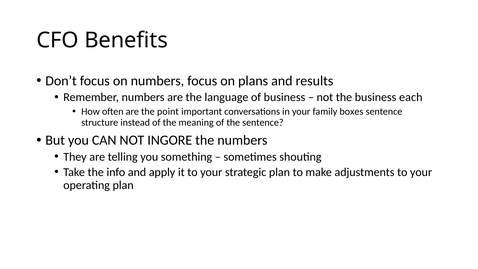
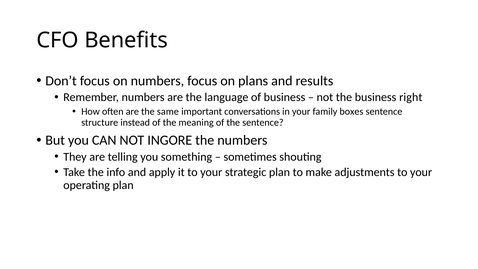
each: each -> right
point: point -> same
